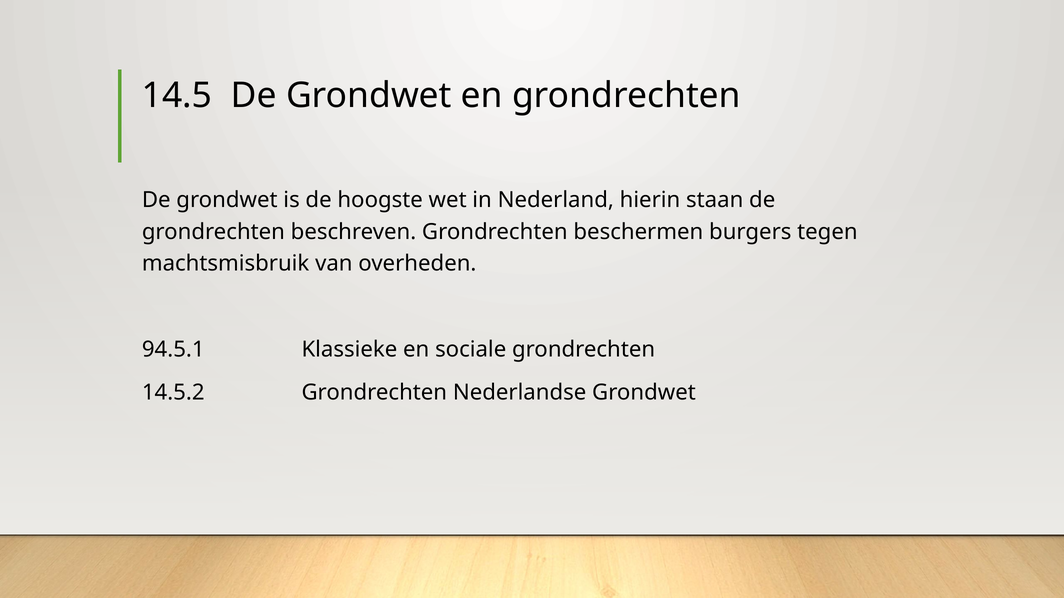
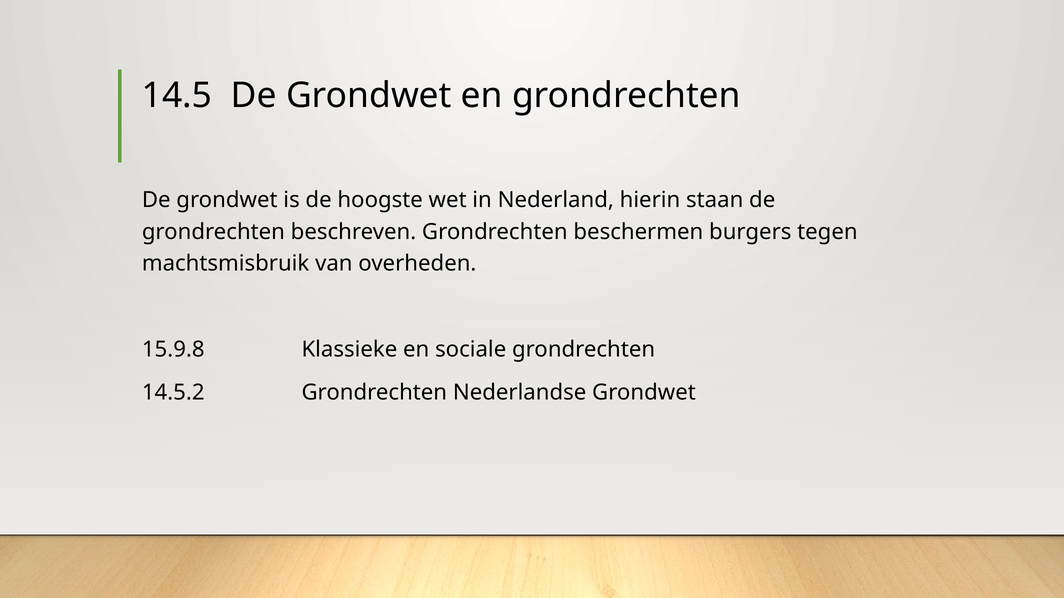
94.5.1: 94.5.1 -> 15.9.8
